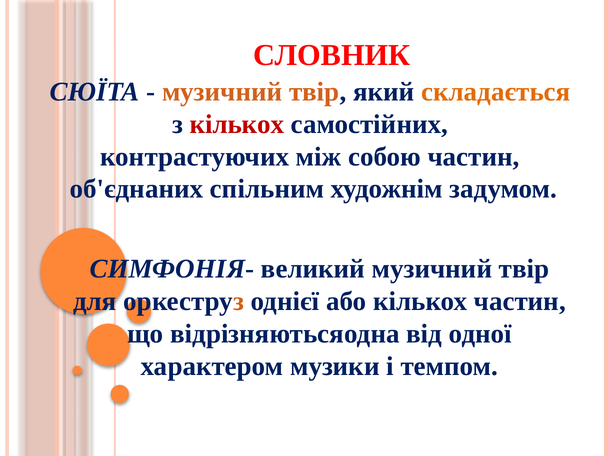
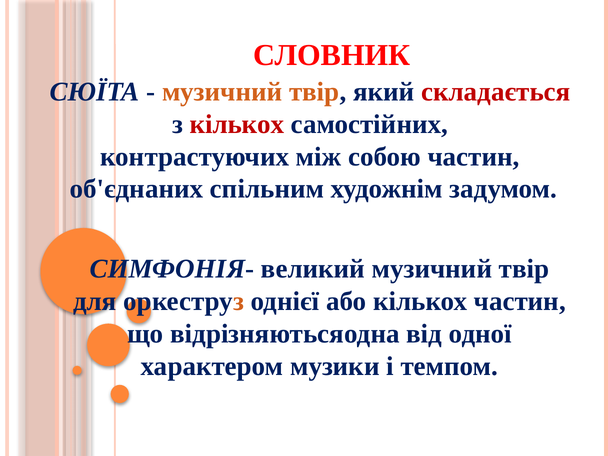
складається colour: orange -> red
